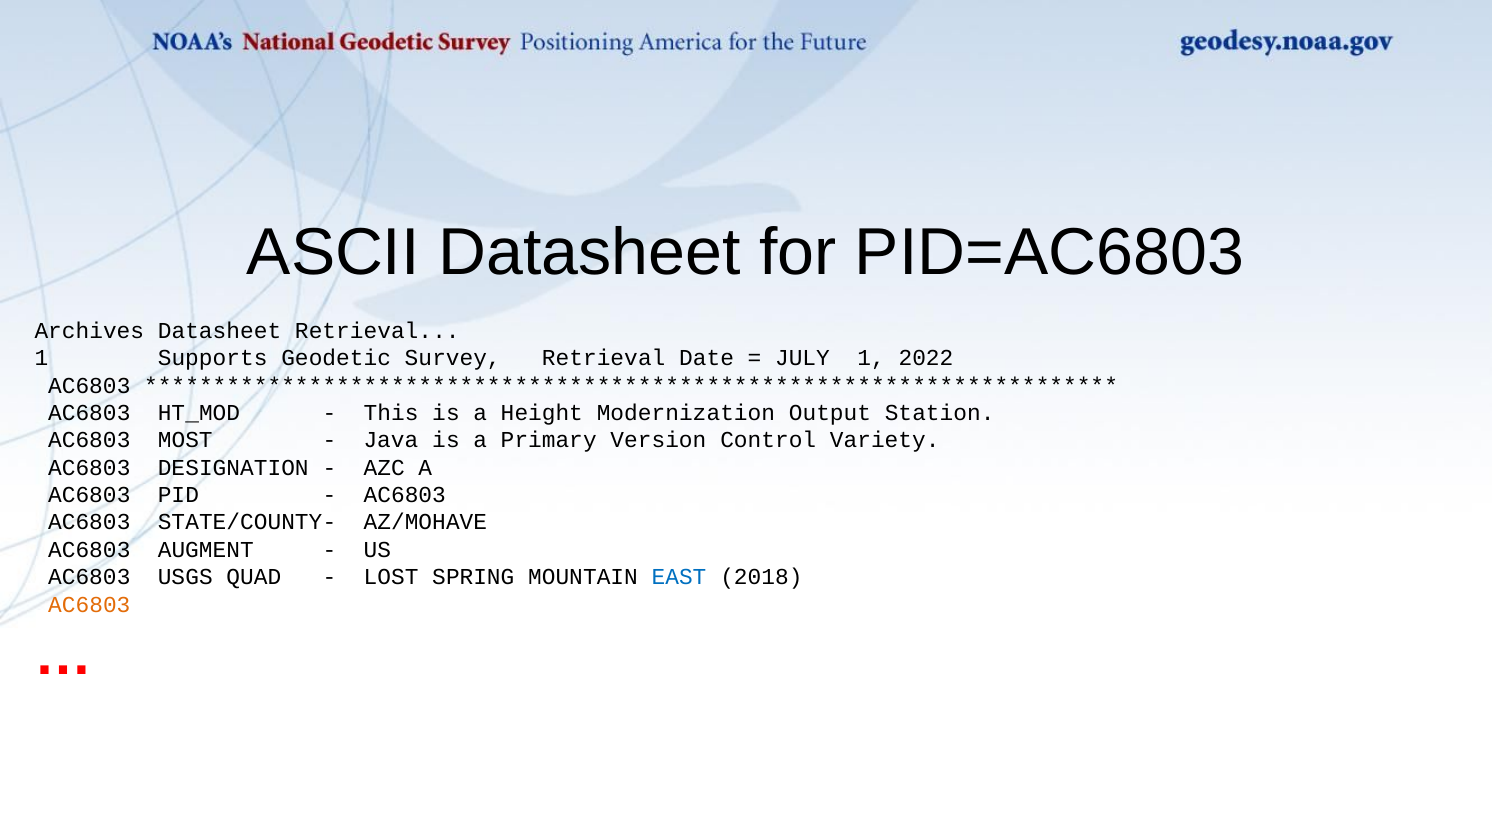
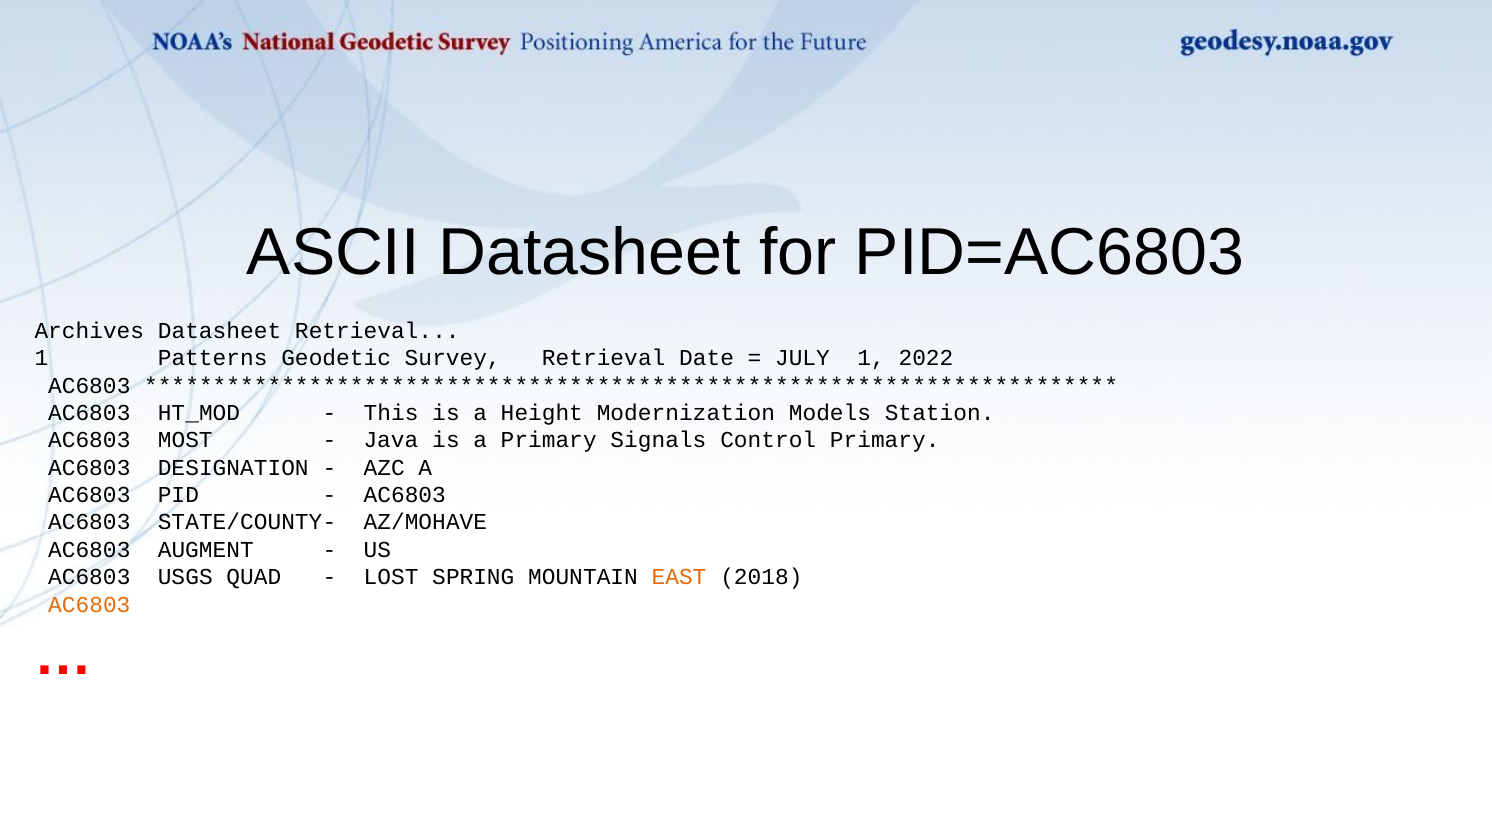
Supports: Supports -> Patterns
Output: Output -> Models
Version: Version -> Signals
Control Variety: Variety -> Primary
EAST colour: blue -> orange
